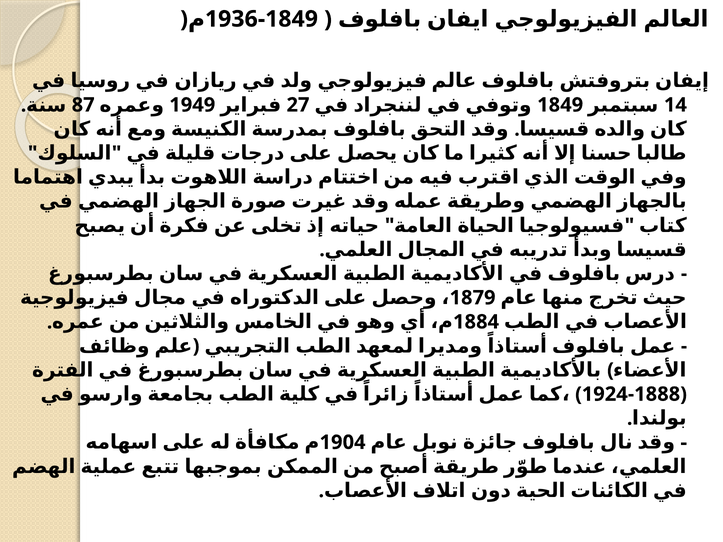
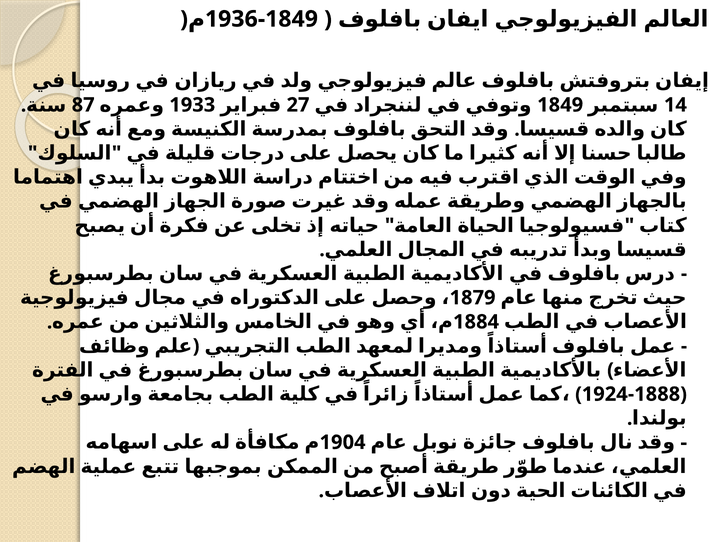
1949: 1949 -> 1933
